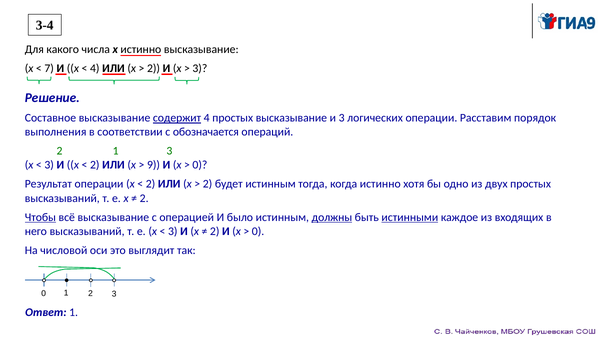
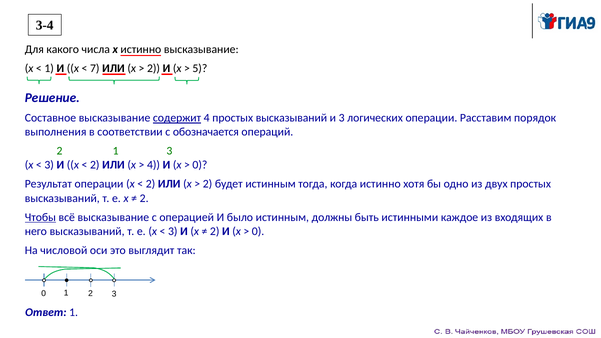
7 at (49, 68): 7 -> 1
4 at (95, 68): 4 -> 7
3 at (200, 68): 3 -> 5
4 простых высказывание: высказывание -> высказываний
9 at (154, 165): 9 -> 4
должны underline: present -> none
истинными underline: present -> none
